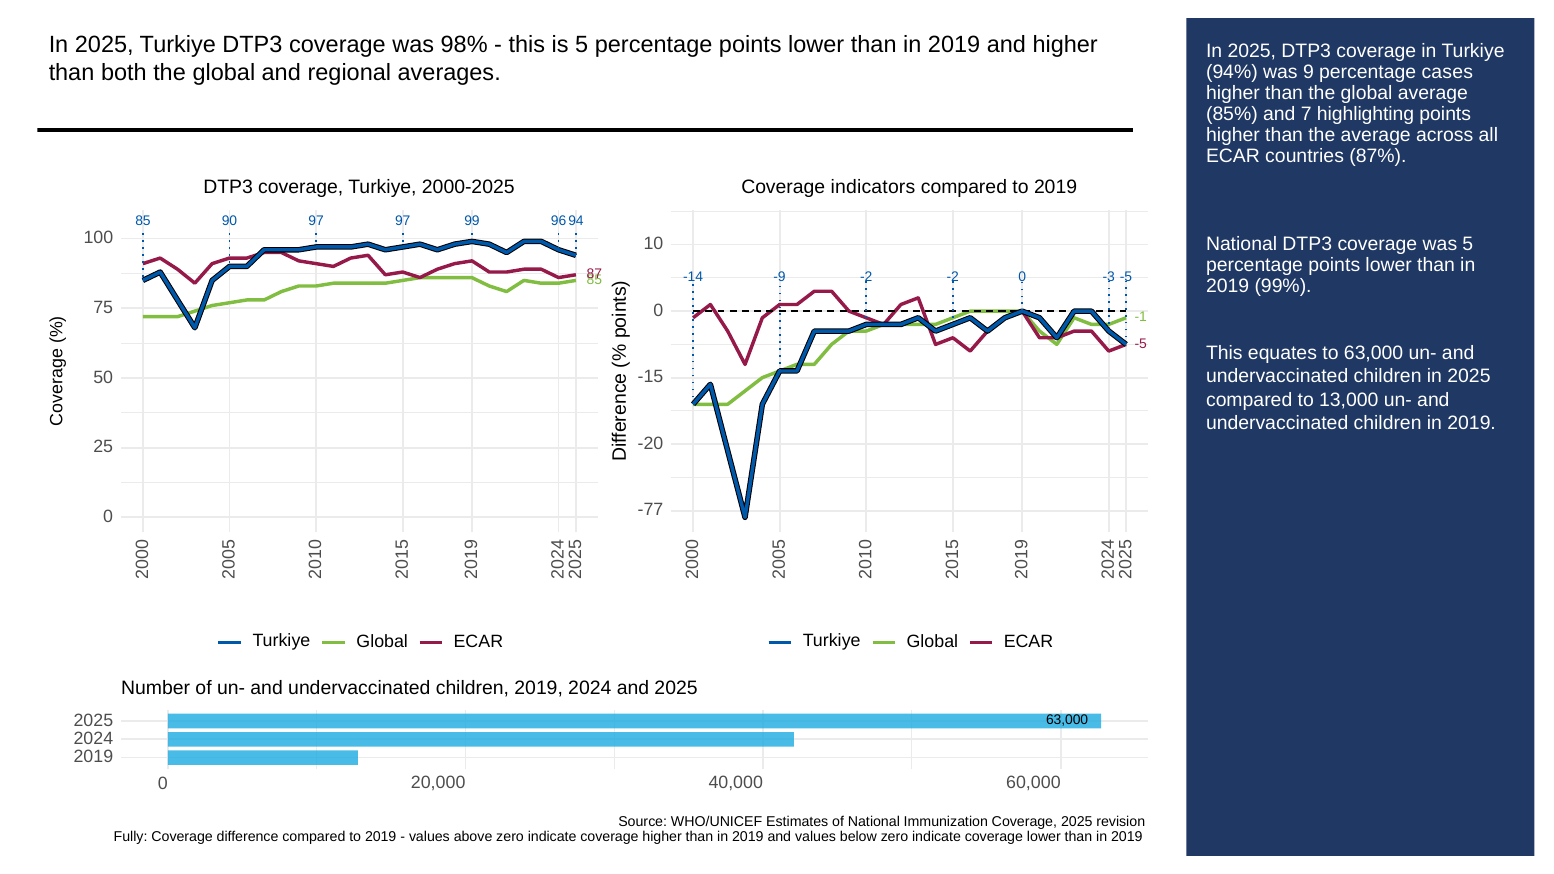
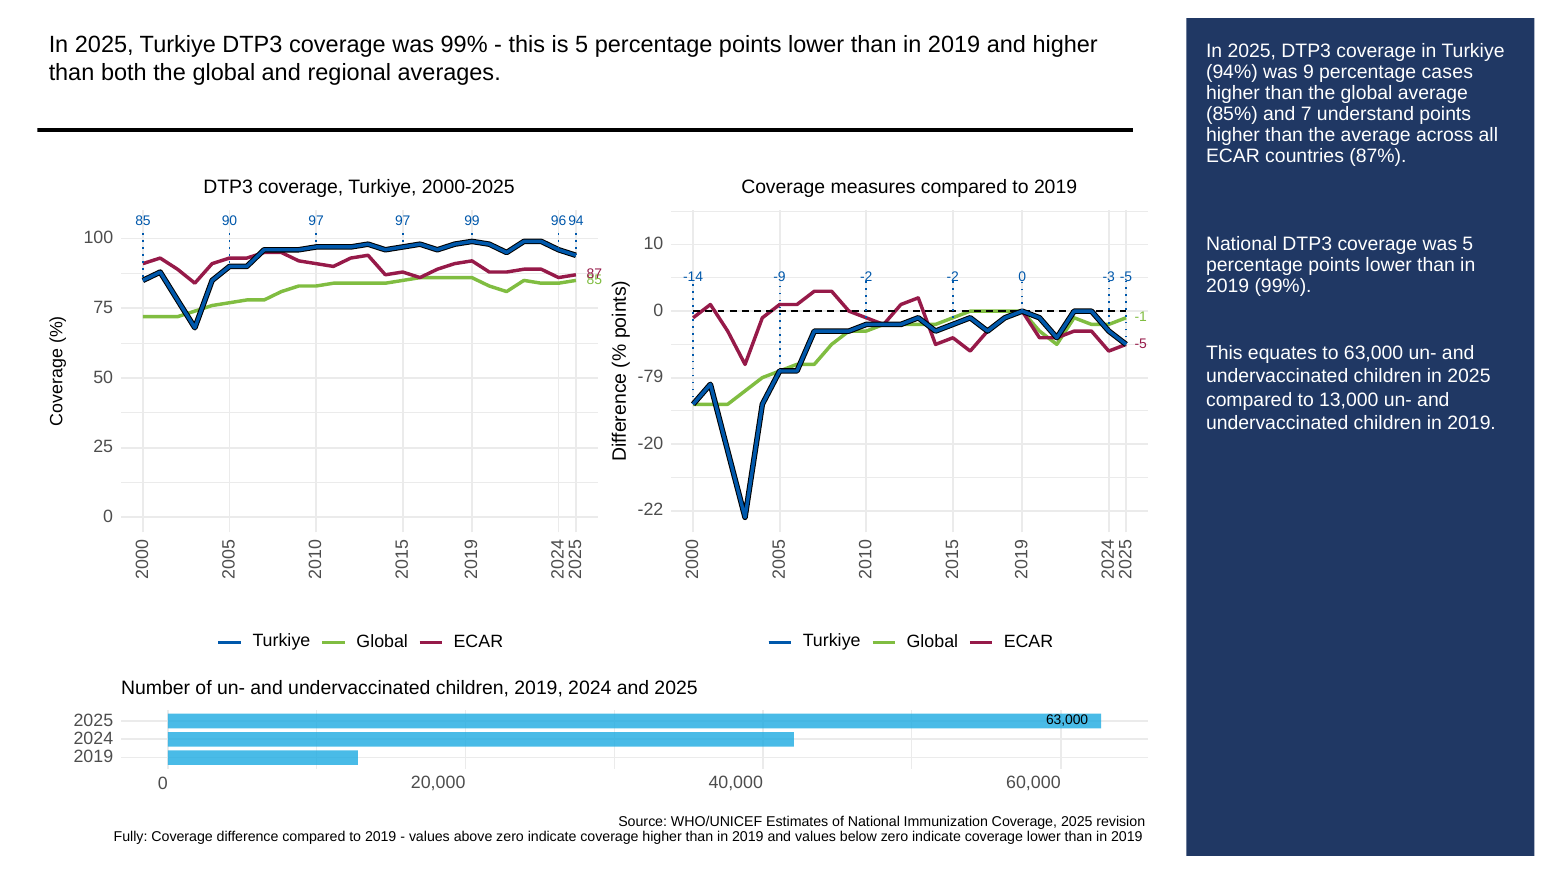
was 98%: 98% -> 99%
highlighting: highlighting -> understand
indicators: indicators -> measures
-15: -15 -> -79
-77: -77 -> -22
